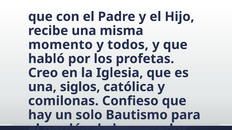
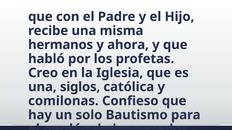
momento: momento -> hermanos
todos: todos -> ahora
